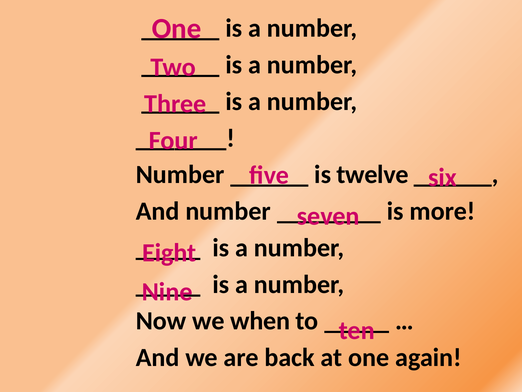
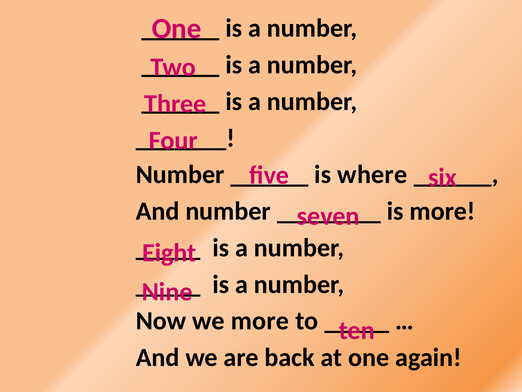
twelve: twelve -> where
we when: when -> more
